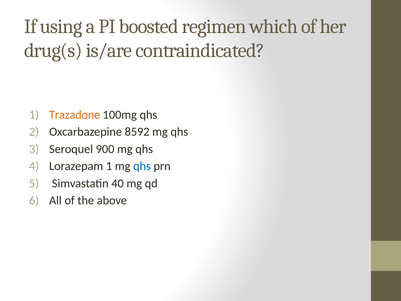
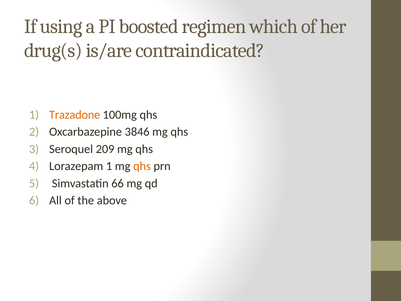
8592: 8592 -> 3846
900: 900 -> 209
qhs at (142, 166) colour: blue -> orange
40: 40 -> 66
